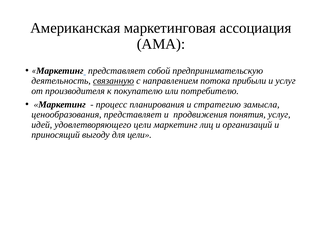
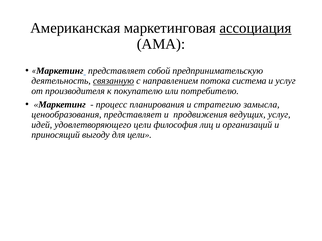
ассоциация underline: none -> present
прибыли: прибыли -> система
понятия: понятия -> ведущих
цели маркетинг: маркетинг -> философия
